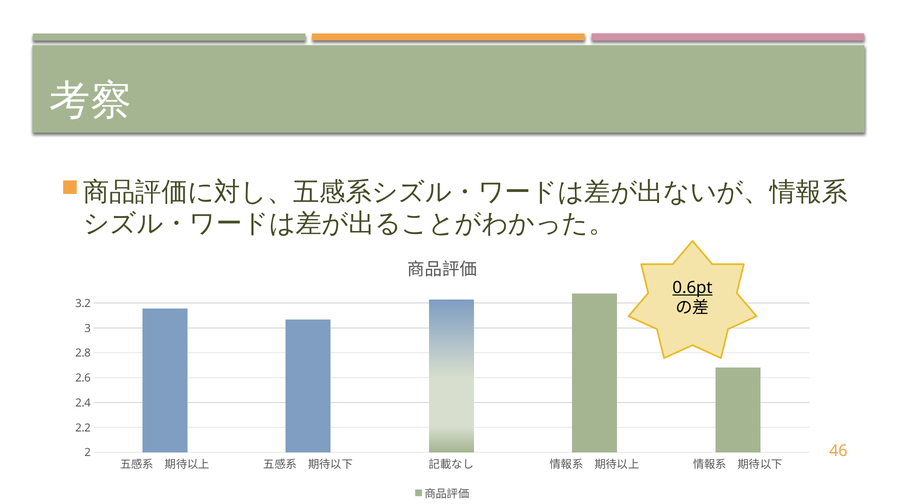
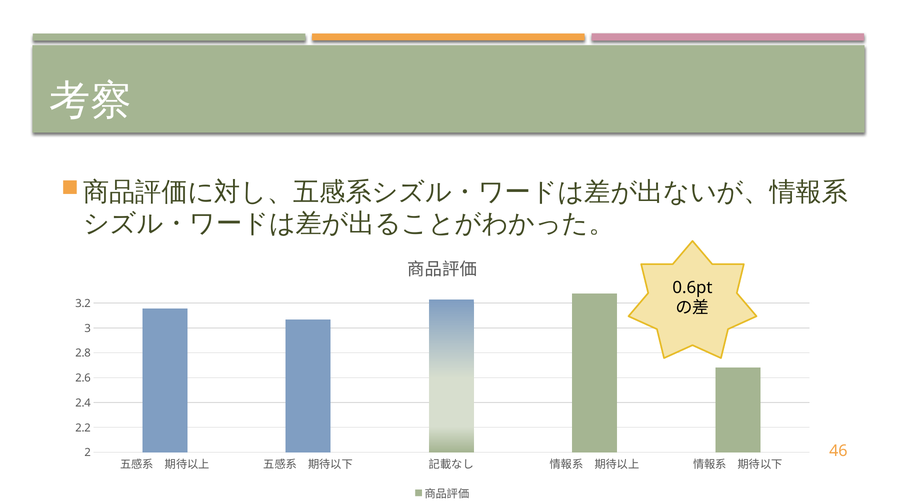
0.6pt underline: present -> none
